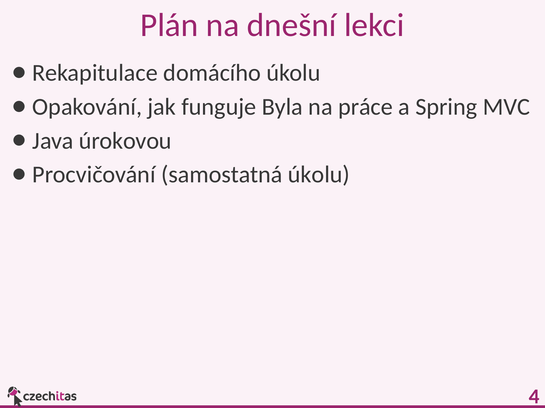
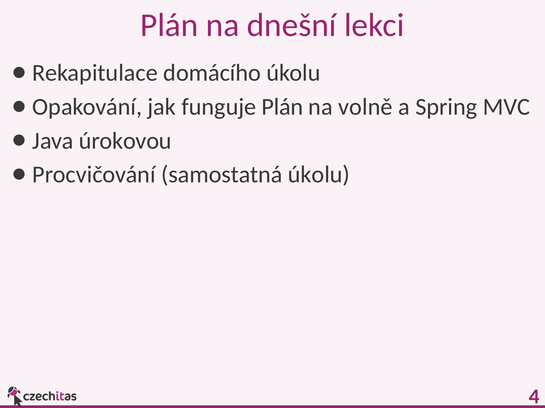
funguje Byla: Byla -> Plán
práce: práce -> volně
